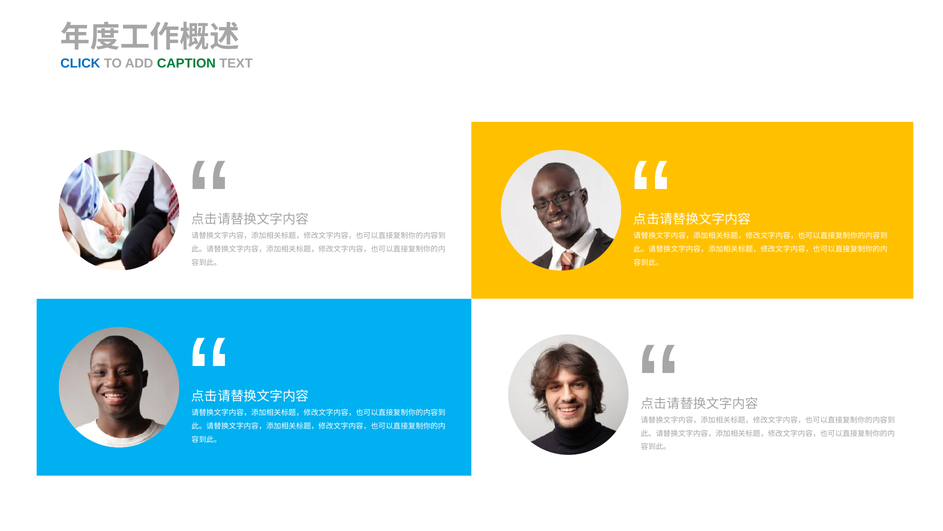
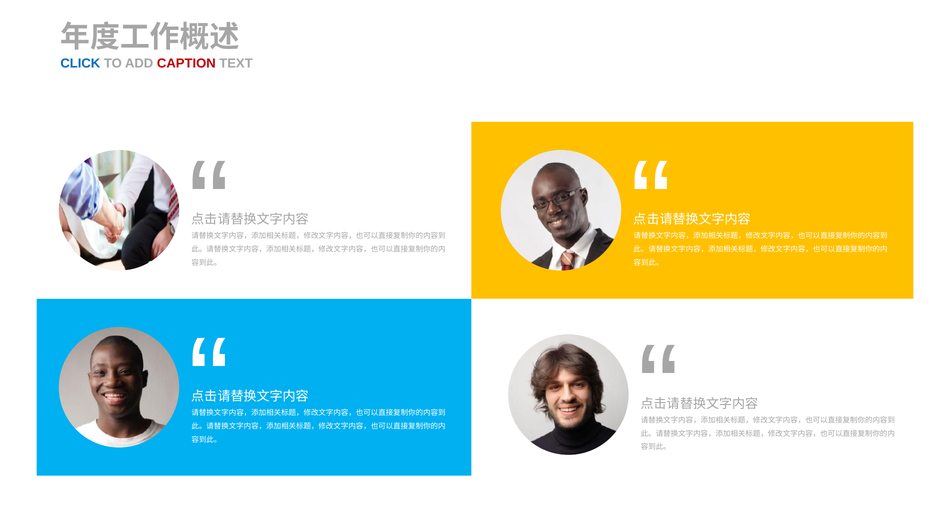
CAPTION colour: green -> red
